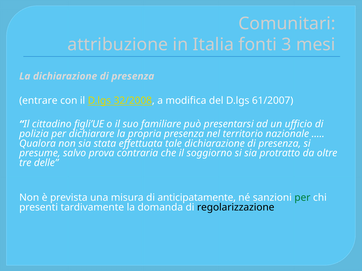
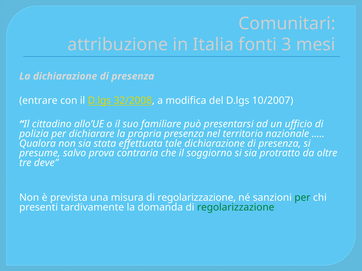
61/2007: 61/2007 -> 10/2007
figli’UE: figli’UE -> allo’UE
delle: delle -> deve
misura di anticipatamente: anticipatamente -> regolarizzazione
regolarizzazione at (236, 208) colour: black -> green
